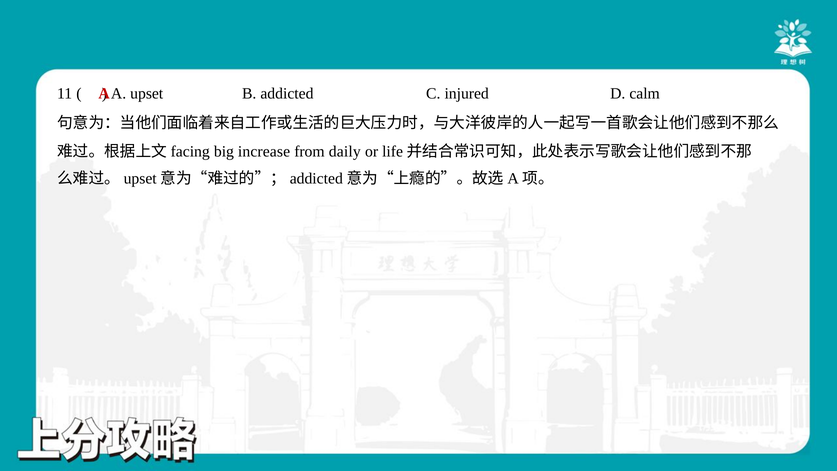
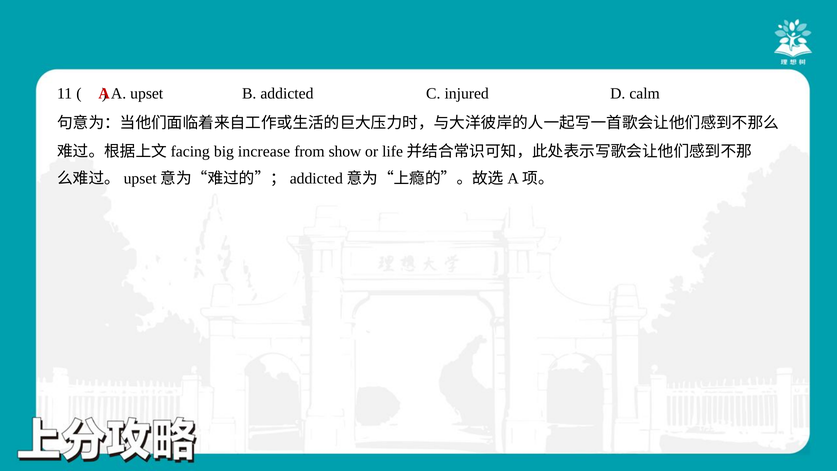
daily: daily -> show
